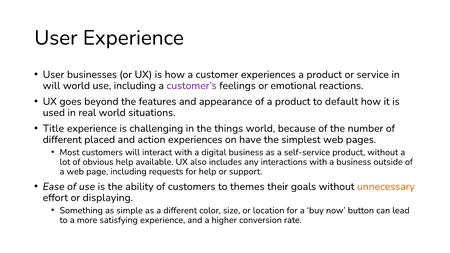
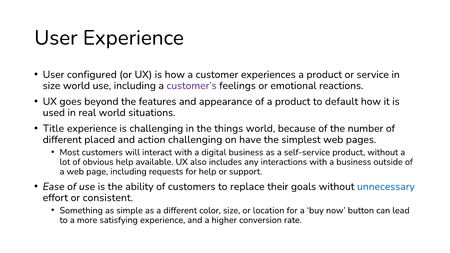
businesses: businesses -> configured
will at (51, 86): will -> size
action experiences: experiences -> challenging
themes: themes -> replace
unnecessary colour: orange -> blue
displaying: displaying -> consistent
